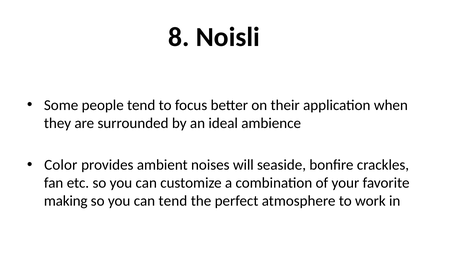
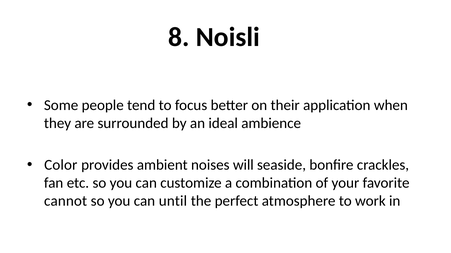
making: making -> cannot
can tend: tend -> until
